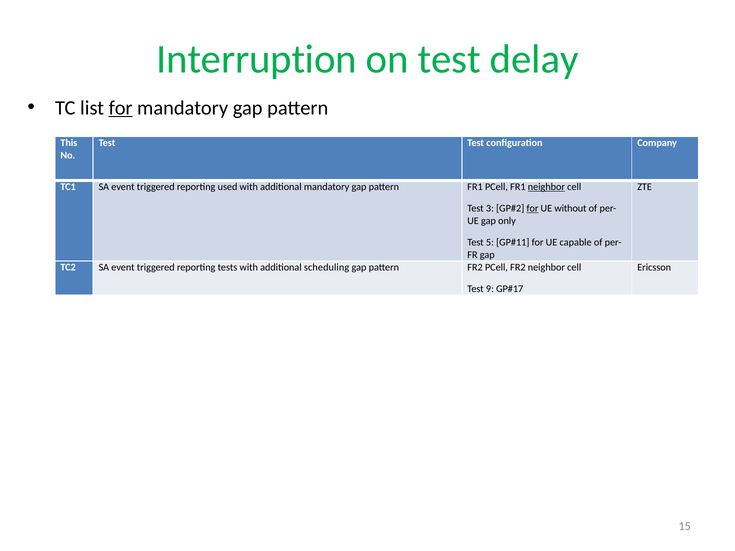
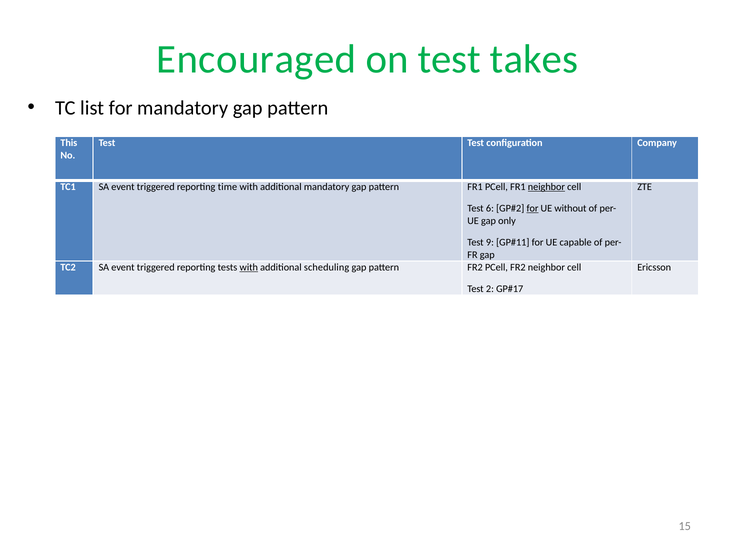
Interruption: Interruption -> Encouraged
delay: delay -> takes
for at (121, 108) underline: present -> none
used: used -> time
3: 3 -> 6
5: 5 -> 9
with at (249, 267) underline: none -> present
9: 9 -> 2
